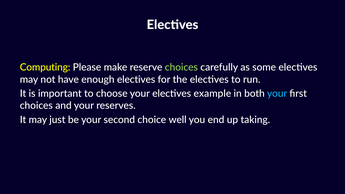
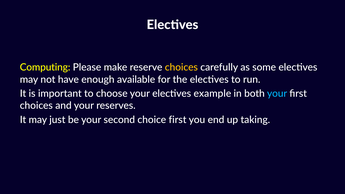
choices at (181, 67) colour: light green -> yellow
enough electives: electives -> available
choice well: well -> first
